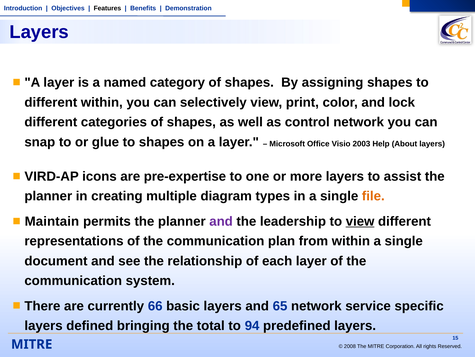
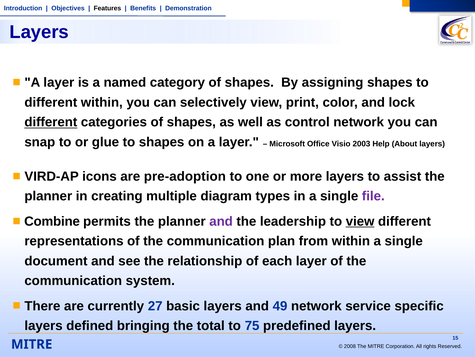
different at (51, 122) underline: none -> present
pre-expertise: pre-expertise -> pre-adoption
file colour: orange -> purple
Maintain: Maintain -> Combine
66: 66 -> 27
65: 65 -> 49
94: 94 -> 75
